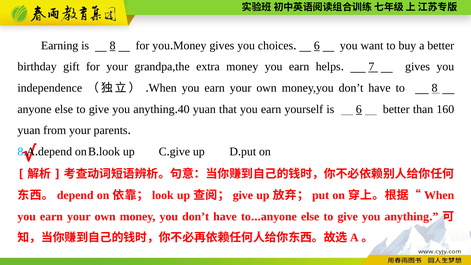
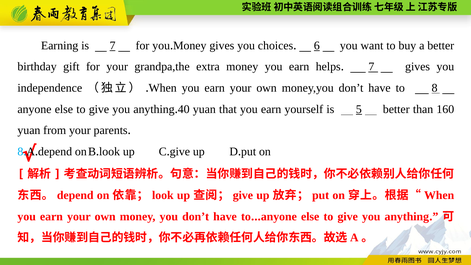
is 8: 8 -> 7
is 6: 6 -> 5
